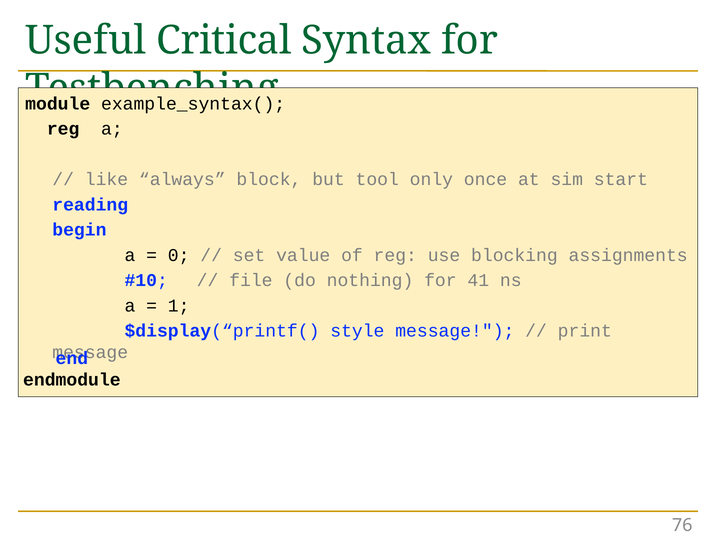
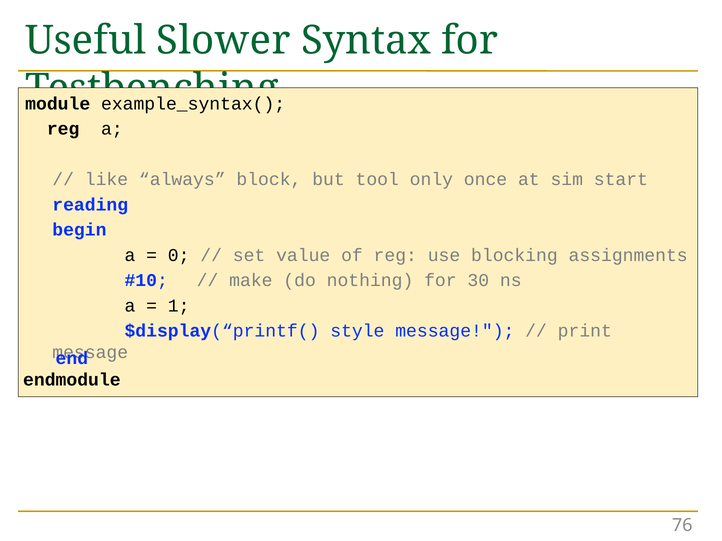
Critical: Critical -> Slower
file: file -> make
41: 41 -> 30
